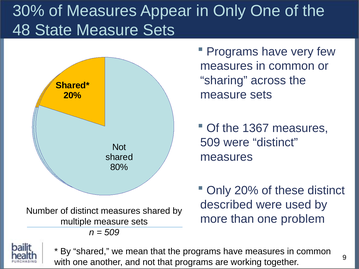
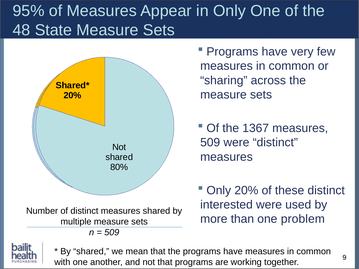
30%: 30% -> 95%
described: described -> interested
